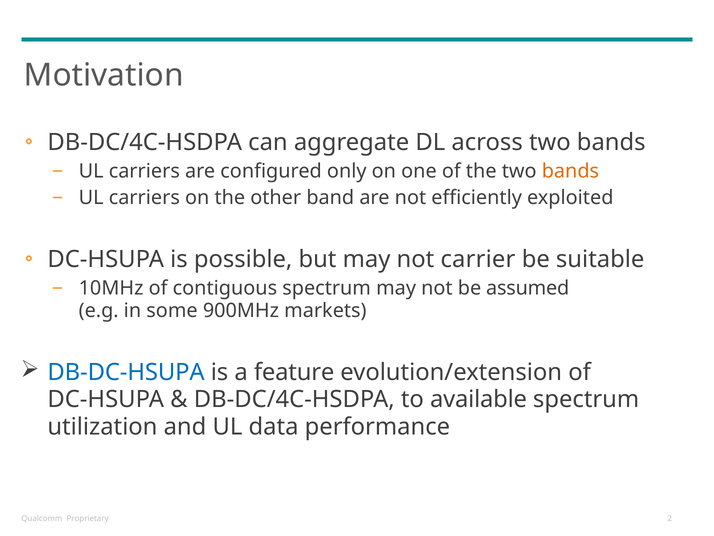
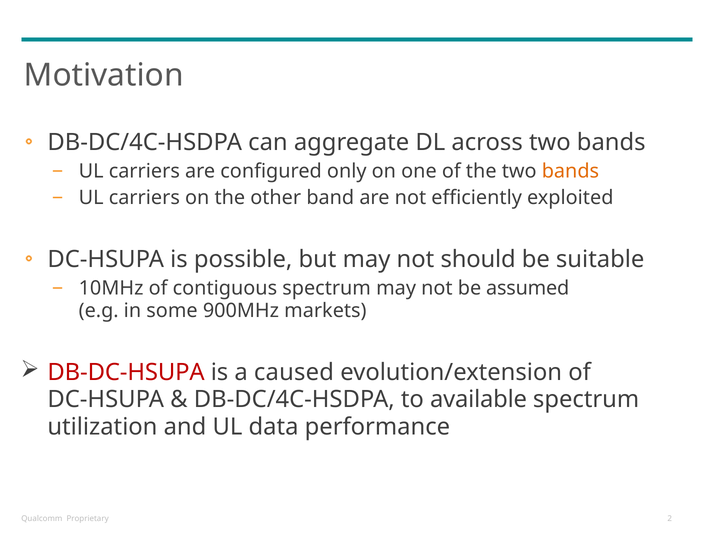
carrier: carrier -> should
DB-DC-HSUPA colour: blue -> red
feature: feature -> caused
